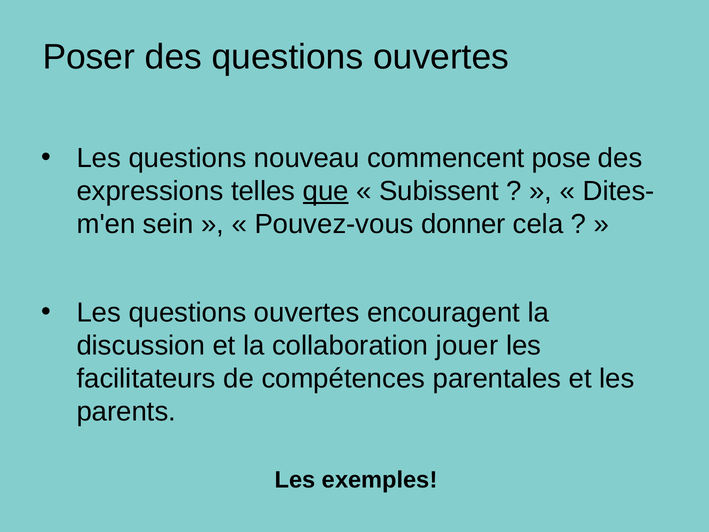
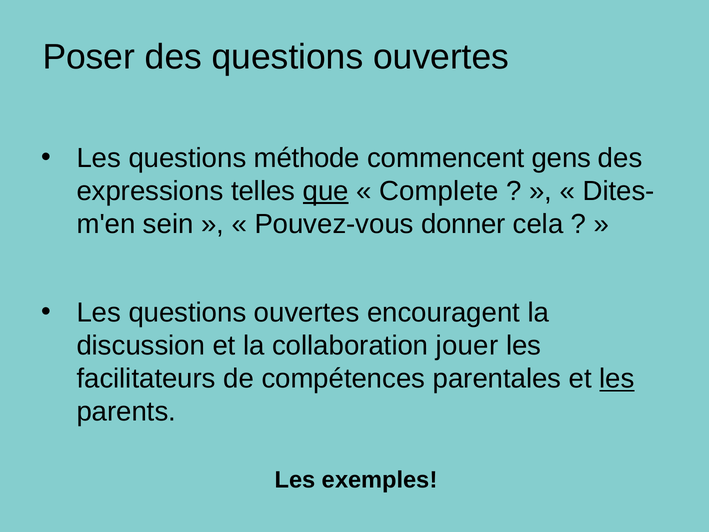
nouveau: nouveau -> méthode
pose: pose -> gens
Subissent: Subissent -> Complete
les at (617, 379) underline: none -> present
